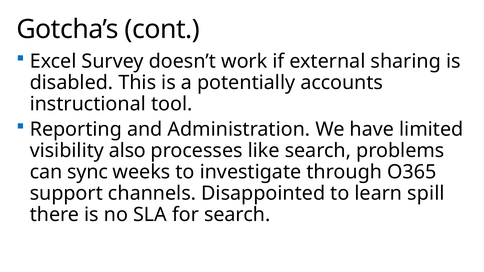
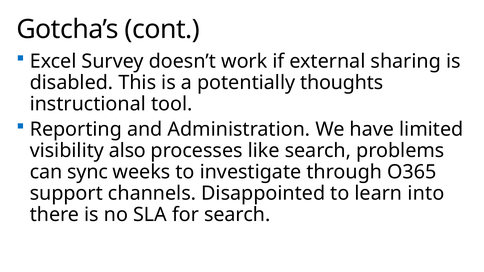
accounts: accounts -> thoughts
spill: spill -> into
